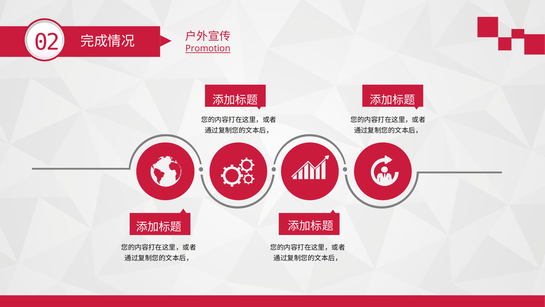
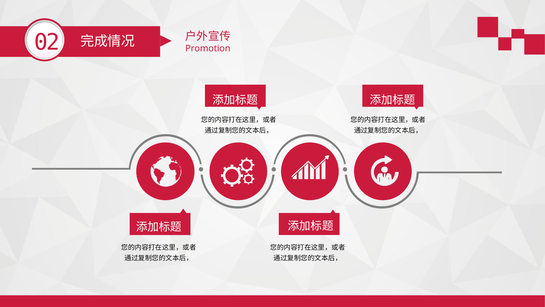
Promotion underline: present -> none
